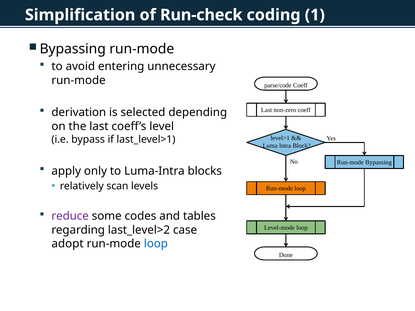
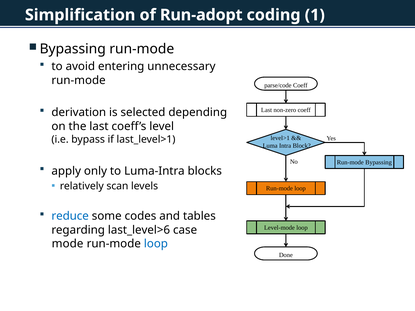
Run-check: Run-check -> Run-adopt
reduce colour: purple -> blue
last_level>2: last_level>2 -> last_level>6
adopt: adopt -> mode
